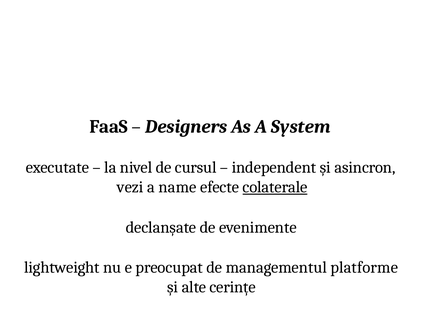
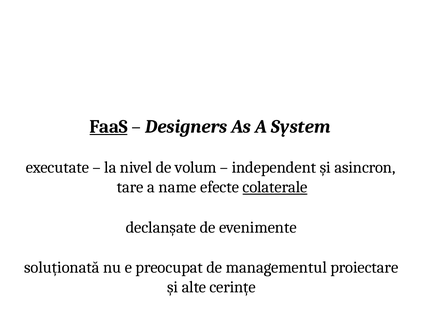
FaaS underline: none -> present
cursul: cursul -> volum
vezi: vezi -> tare
lightweight: lightweight -> soluționată
platforme: platforme -> proiectare
